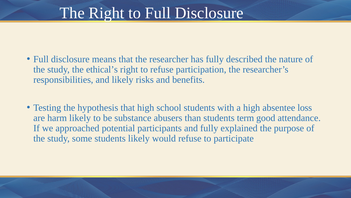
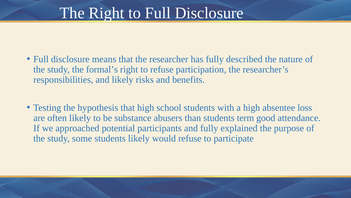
ethical’s: ethical’s -> formal’s
harm: harm -> often
